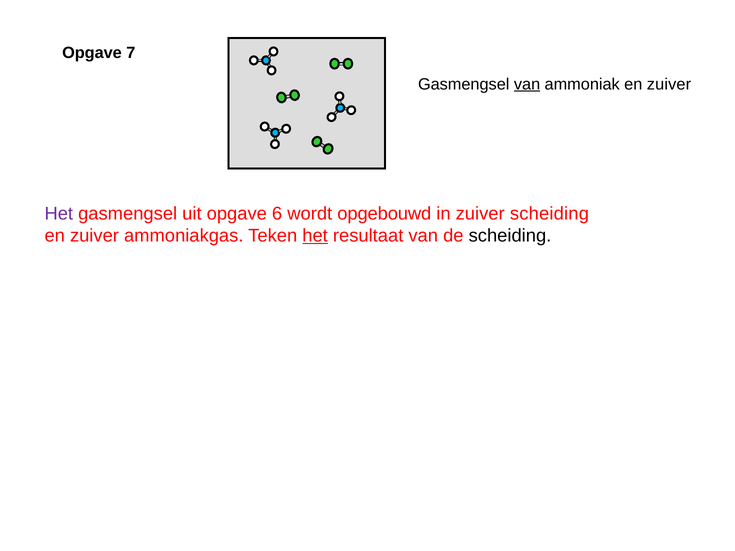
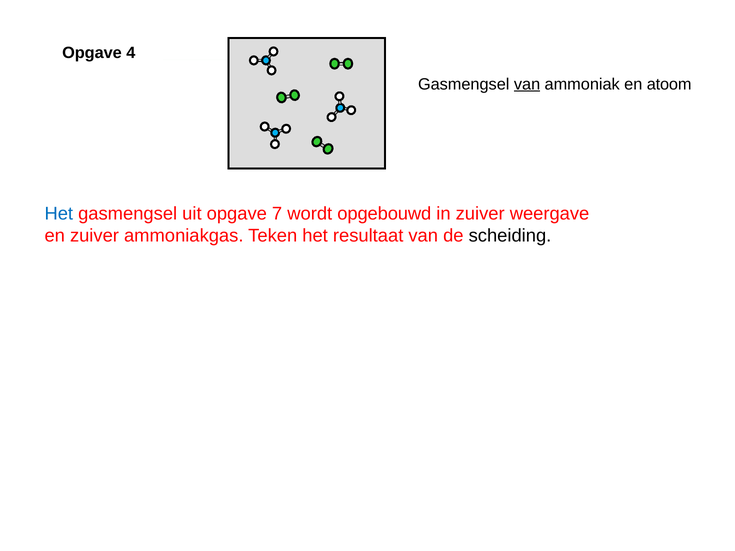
7: 7 -> 4
ammoniak en zuiver: zuiver -> atoom
Het at (59, 214) colour: purple -> blue
6: 6 -> 7
zuiver scheiding: scheiding -> weergave
het at (315, 236) underline: present -> none
